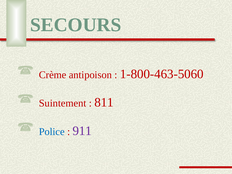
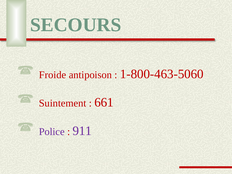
Crème: Crème -> Froide
811: 811 -> 661
Police colour: blue -> purple
